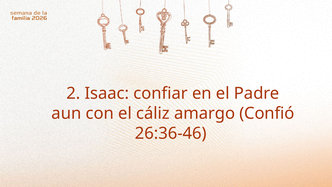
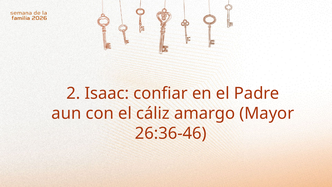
Confió: Confió -> Mayor
